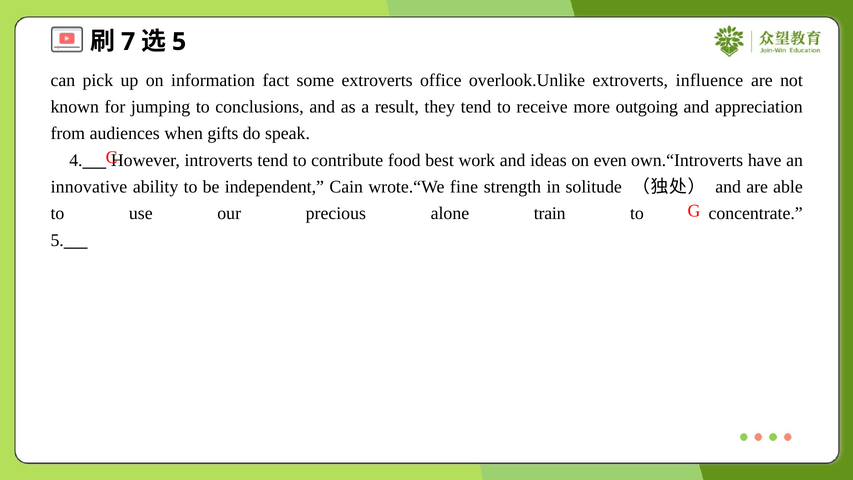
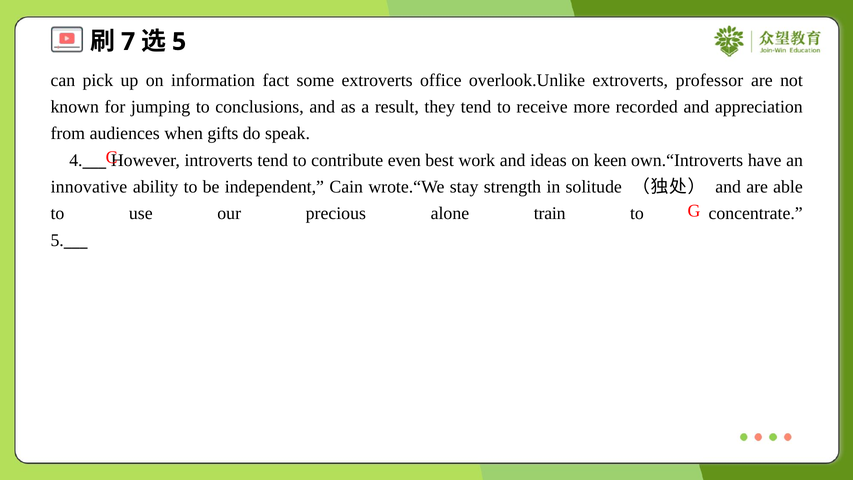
influence: influence -> professor
outgoing: outgoing -> recorded
food: food -> even
even: even -> keen
fine: fine -> stay
